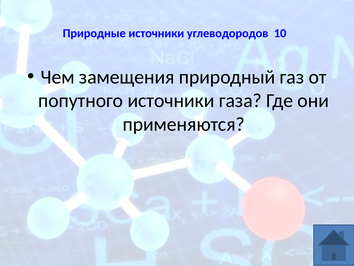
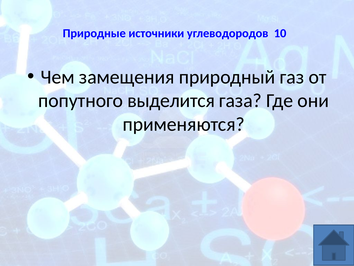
попутного источники: источники -> выделится
